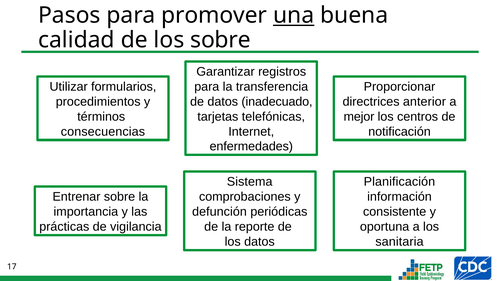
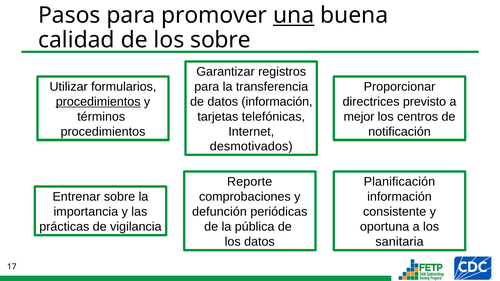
procedimientos at (98, 102) underline: none -> present
datos inadecuado: inadecuado -> información
anterior: anterior -> previsto
consecuencias at (103, 132): consecuencias -> procedimientos
enfermedades: enfermedades -> desmotivados
Sistema: Sistema -> Reporte
reporte: reporte -> pública
